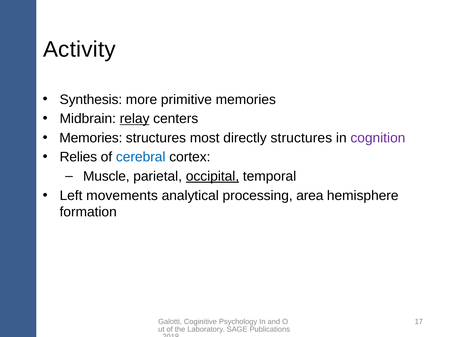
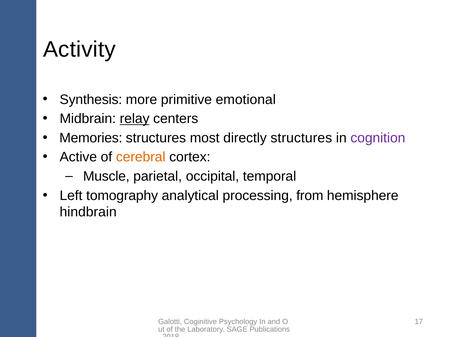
primitive memories: memories -> emotional
Relies: Relies -> Active
cerebral colour: blue -> orange
occipital underline: present -> none
movements: movements -> tomography
area: area -> from
formation: formation -> hindbrain
